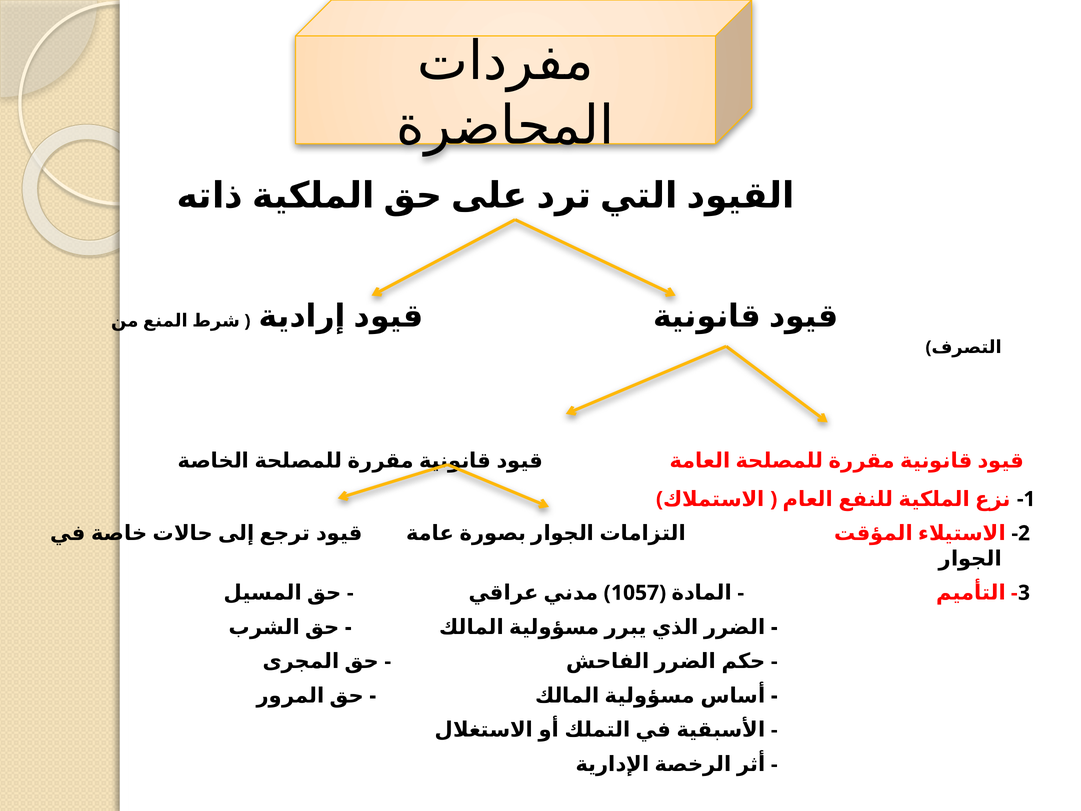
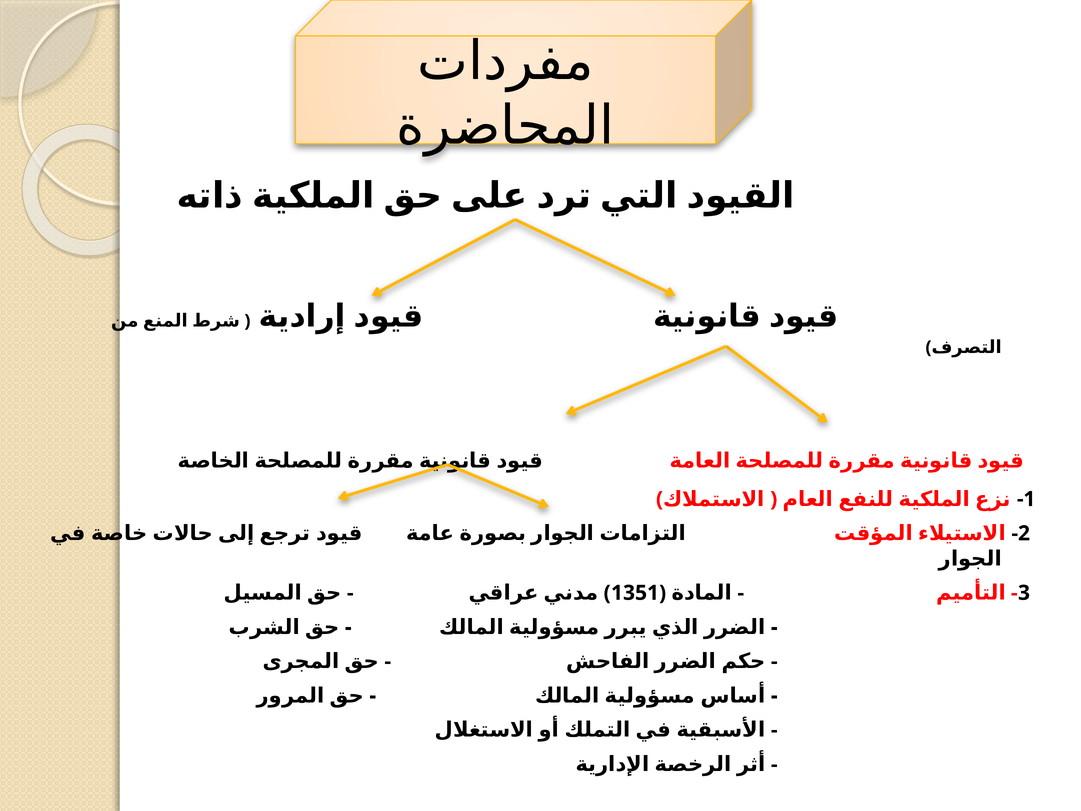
1057: 1057 -> 1351
